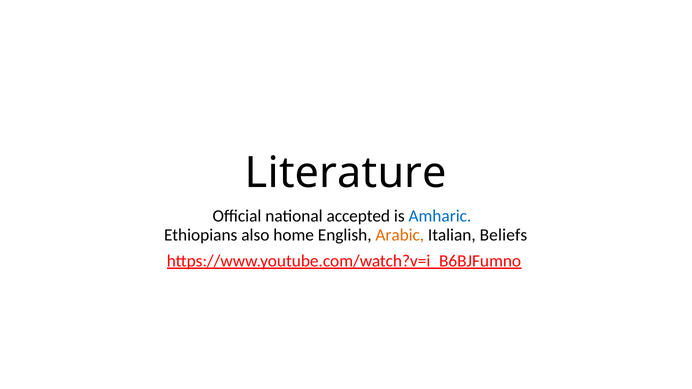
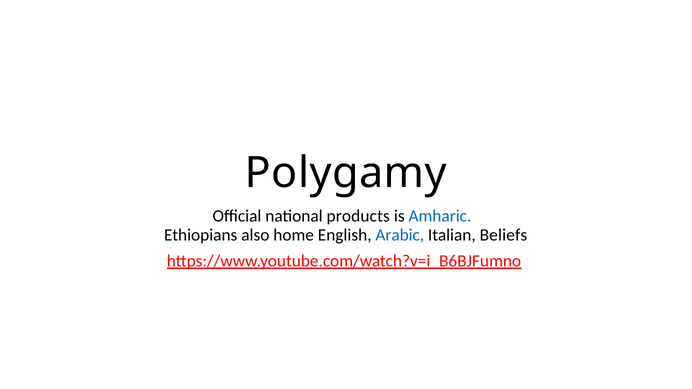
Literature: Literature -> Polygamy
accepted: accepted -> products
Arabic colour: orange -> blue
